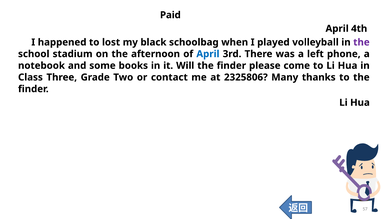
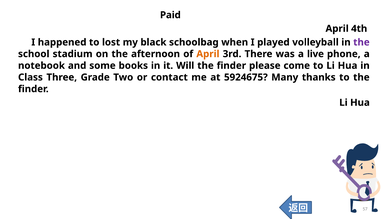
April at (208, 54) colour: blue -> orange
left: left -> live
2325806: 2325806 -> 5924675
